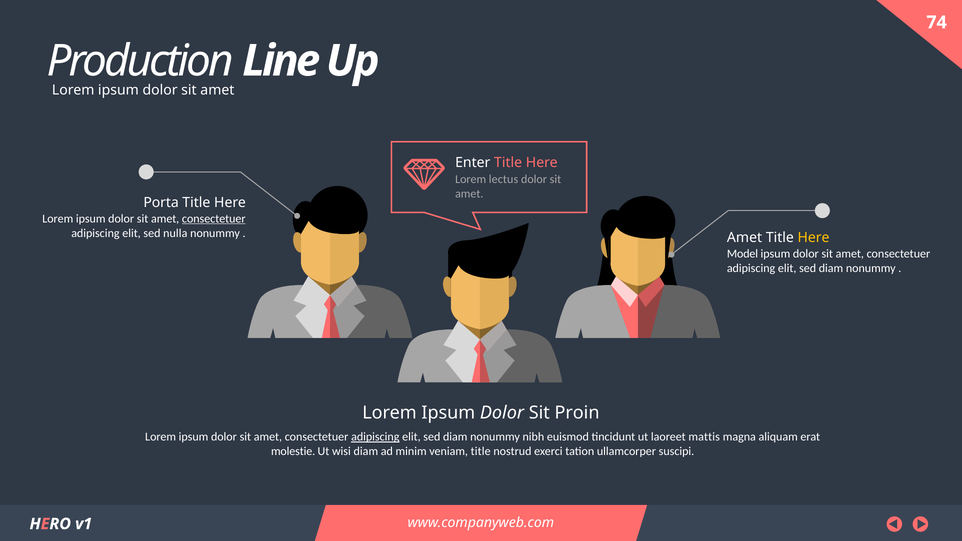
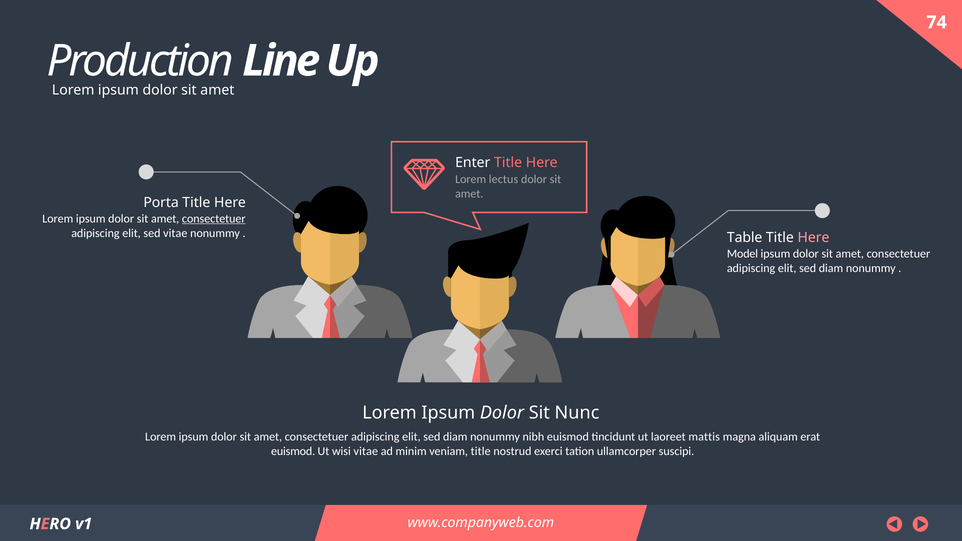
sed nulla: nulla -> vitae
Amet at (745, 238): Amet -> Table
Here at (814, 238) colour: yellow -> pink
Proin: Proin -> Nunc
adipiscing at (375, 437) underline: present -> none
molestie at (293, 451): molestie -> euismod
wisi diam: diam -> vitae
